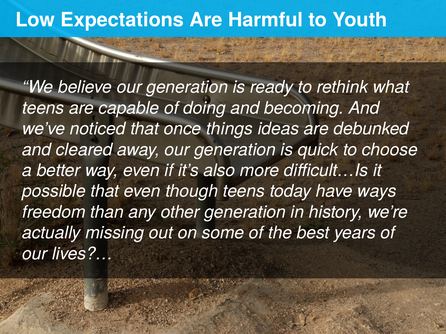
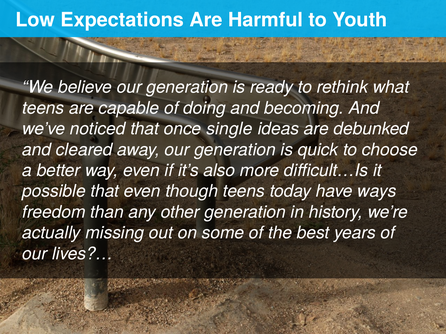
things: things -> single
